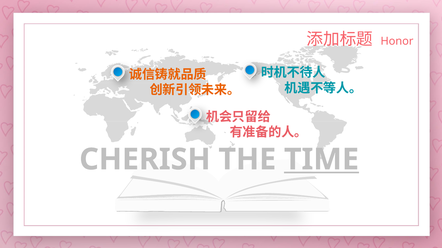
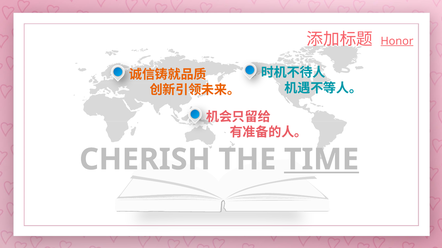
Honor underline: none -> present
